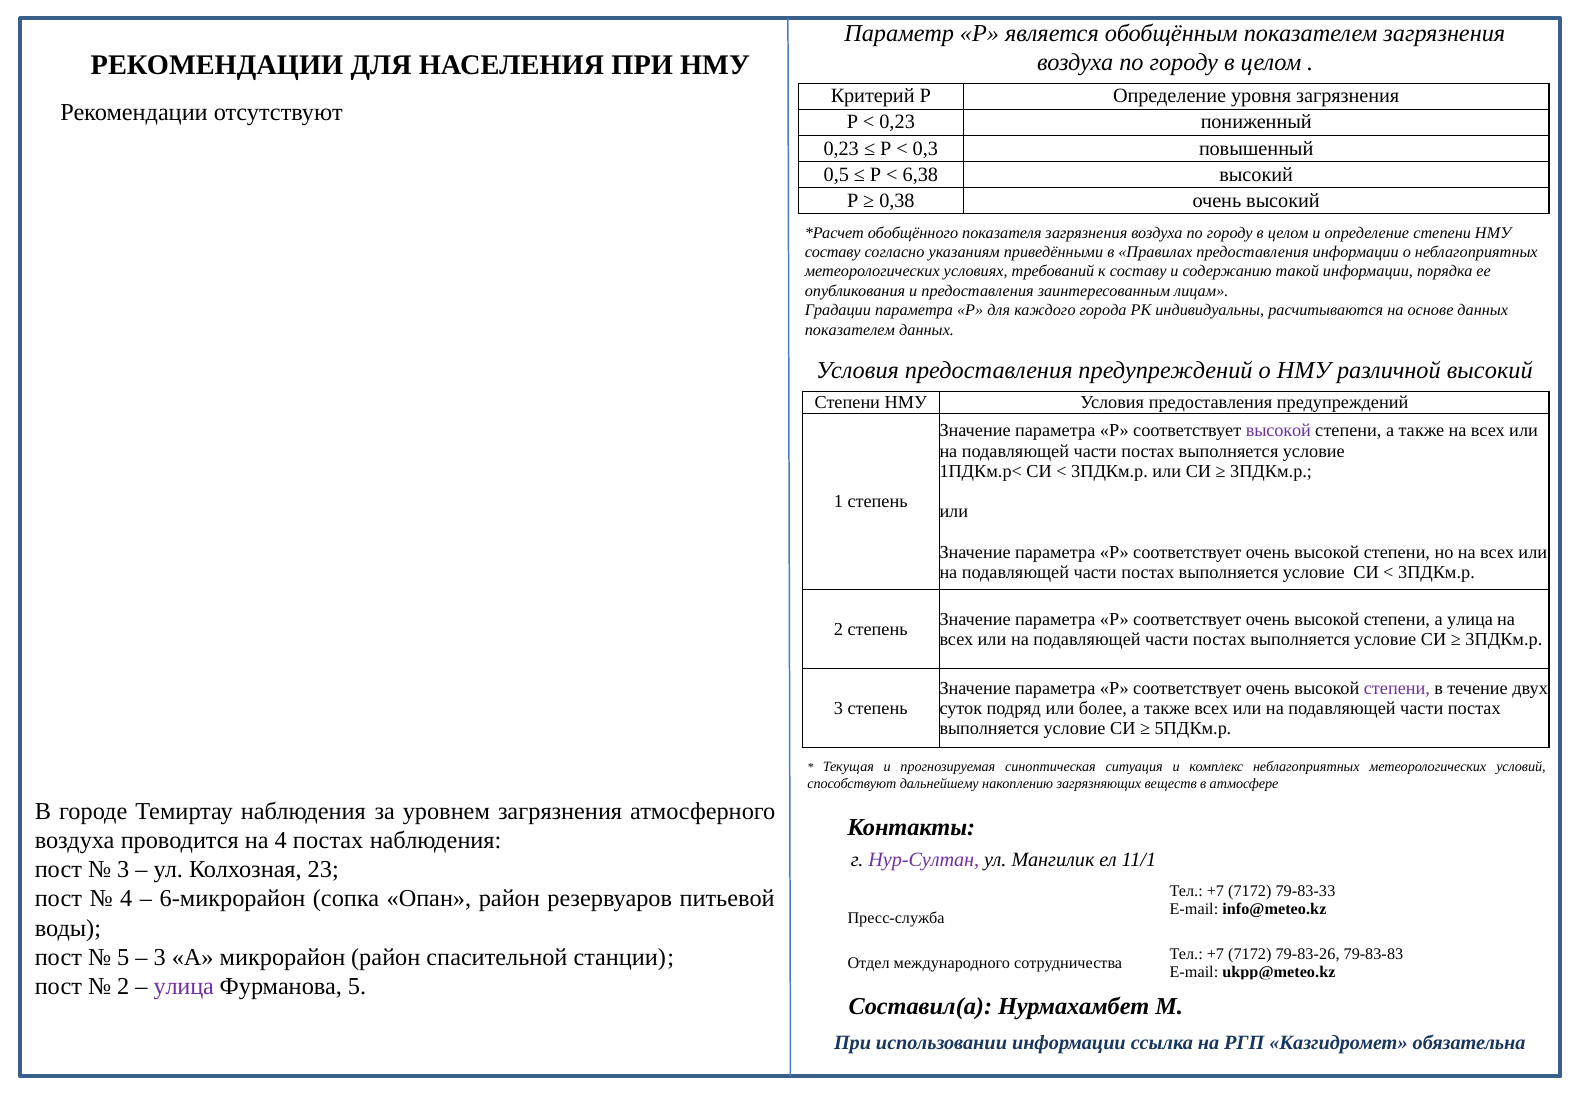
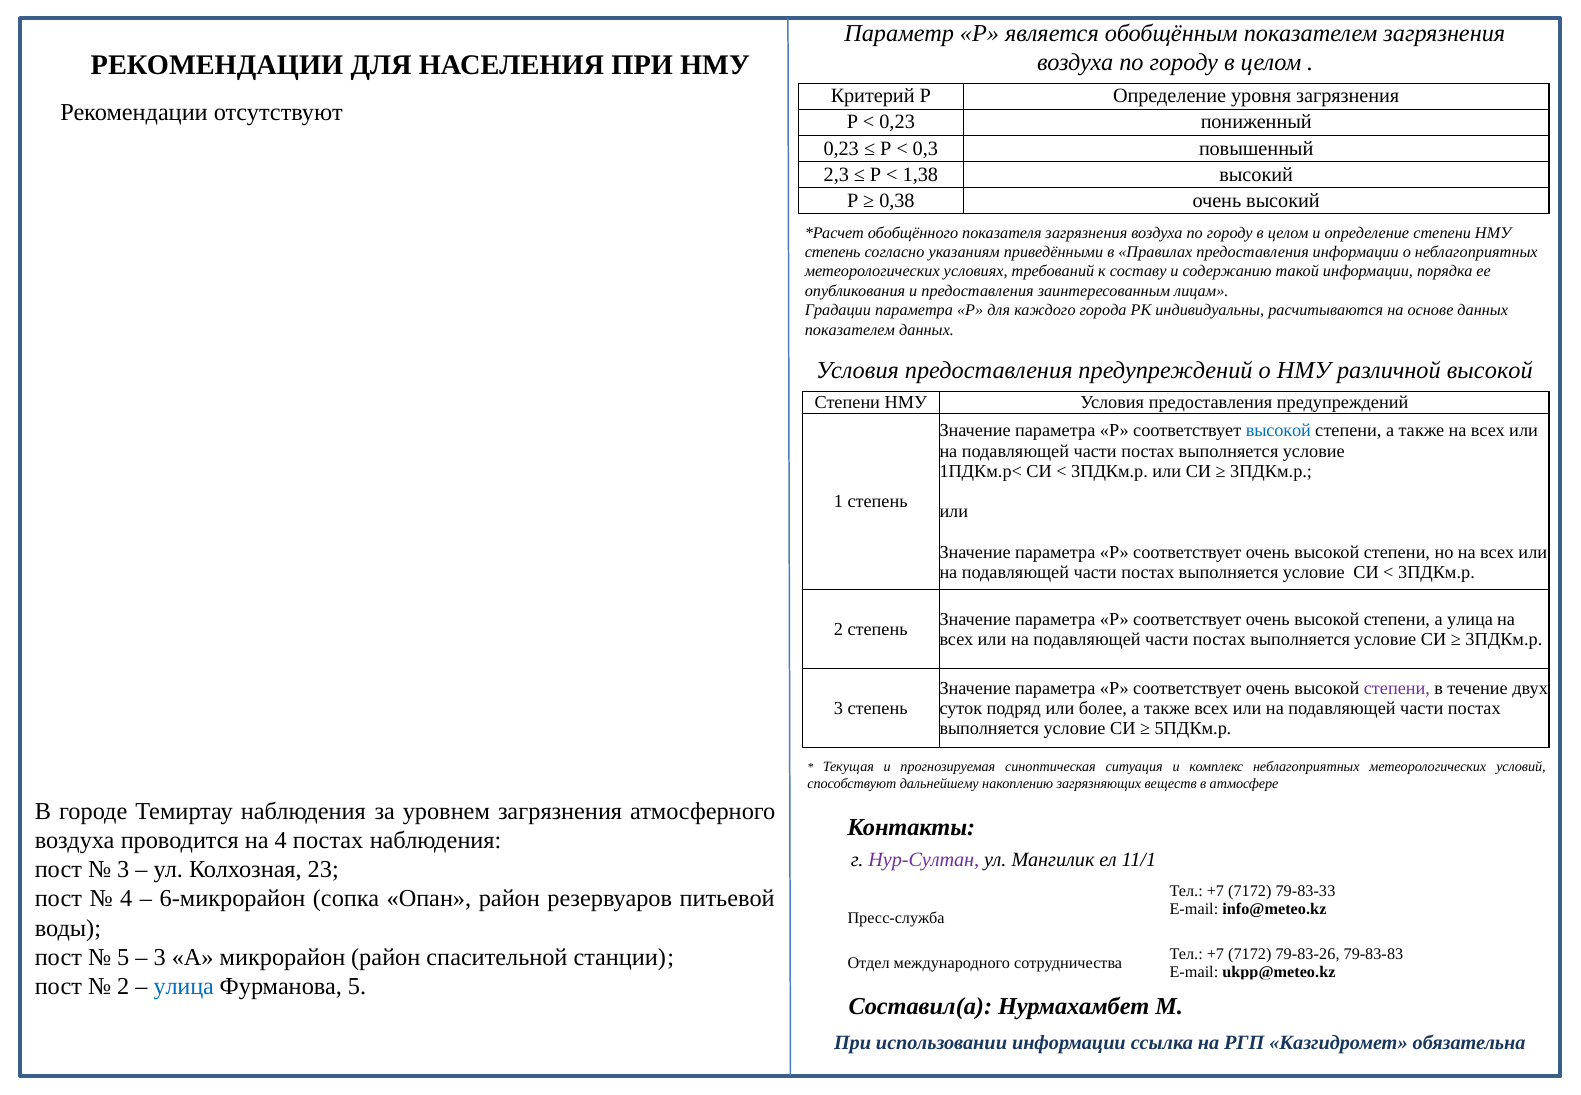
0,5: 0,5 -> 2,3
6,38: 6,38 -> 1,38
составу at (833, 252): составу -> степень
различной высокий: высокий -> высокой
высокой at (1278, 431) colour: purple -> blue
улица at (184, 986) colour: purple -> blue
